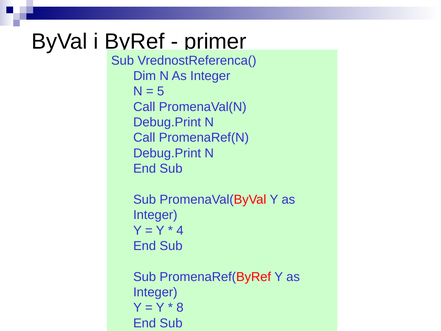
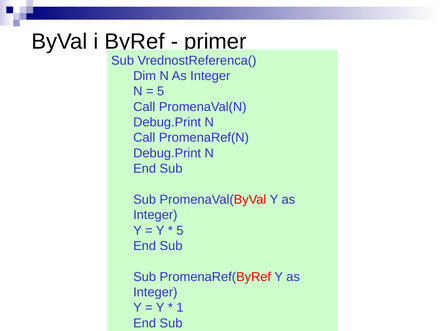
4 at (180, 230): 4 -> 5
8: 8 -> 1
